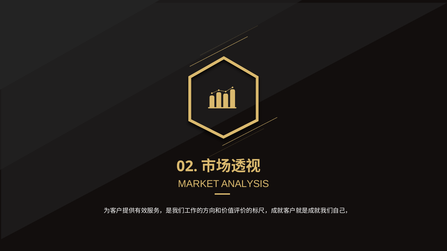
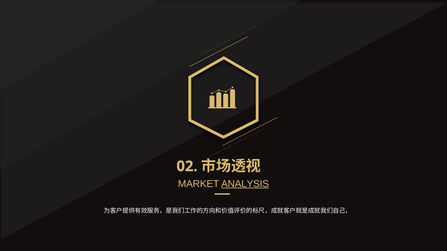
ANALYSIS underline: none -> present
